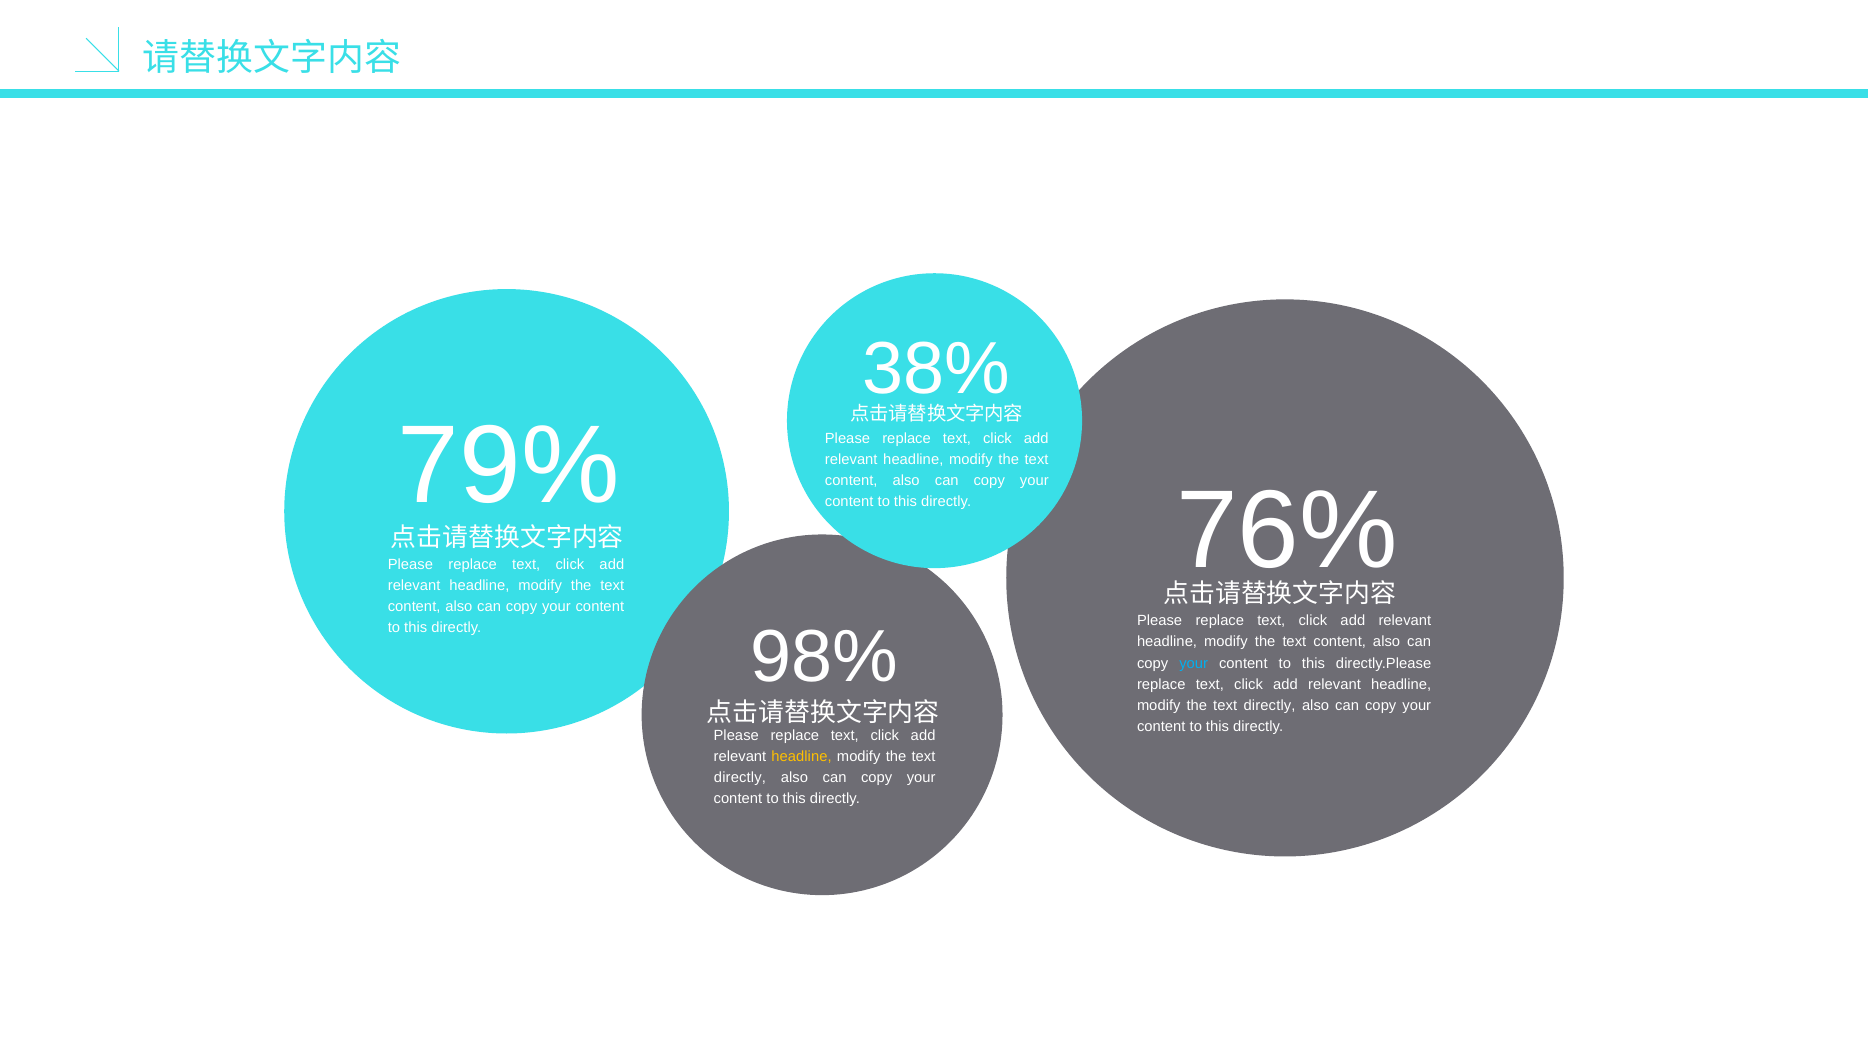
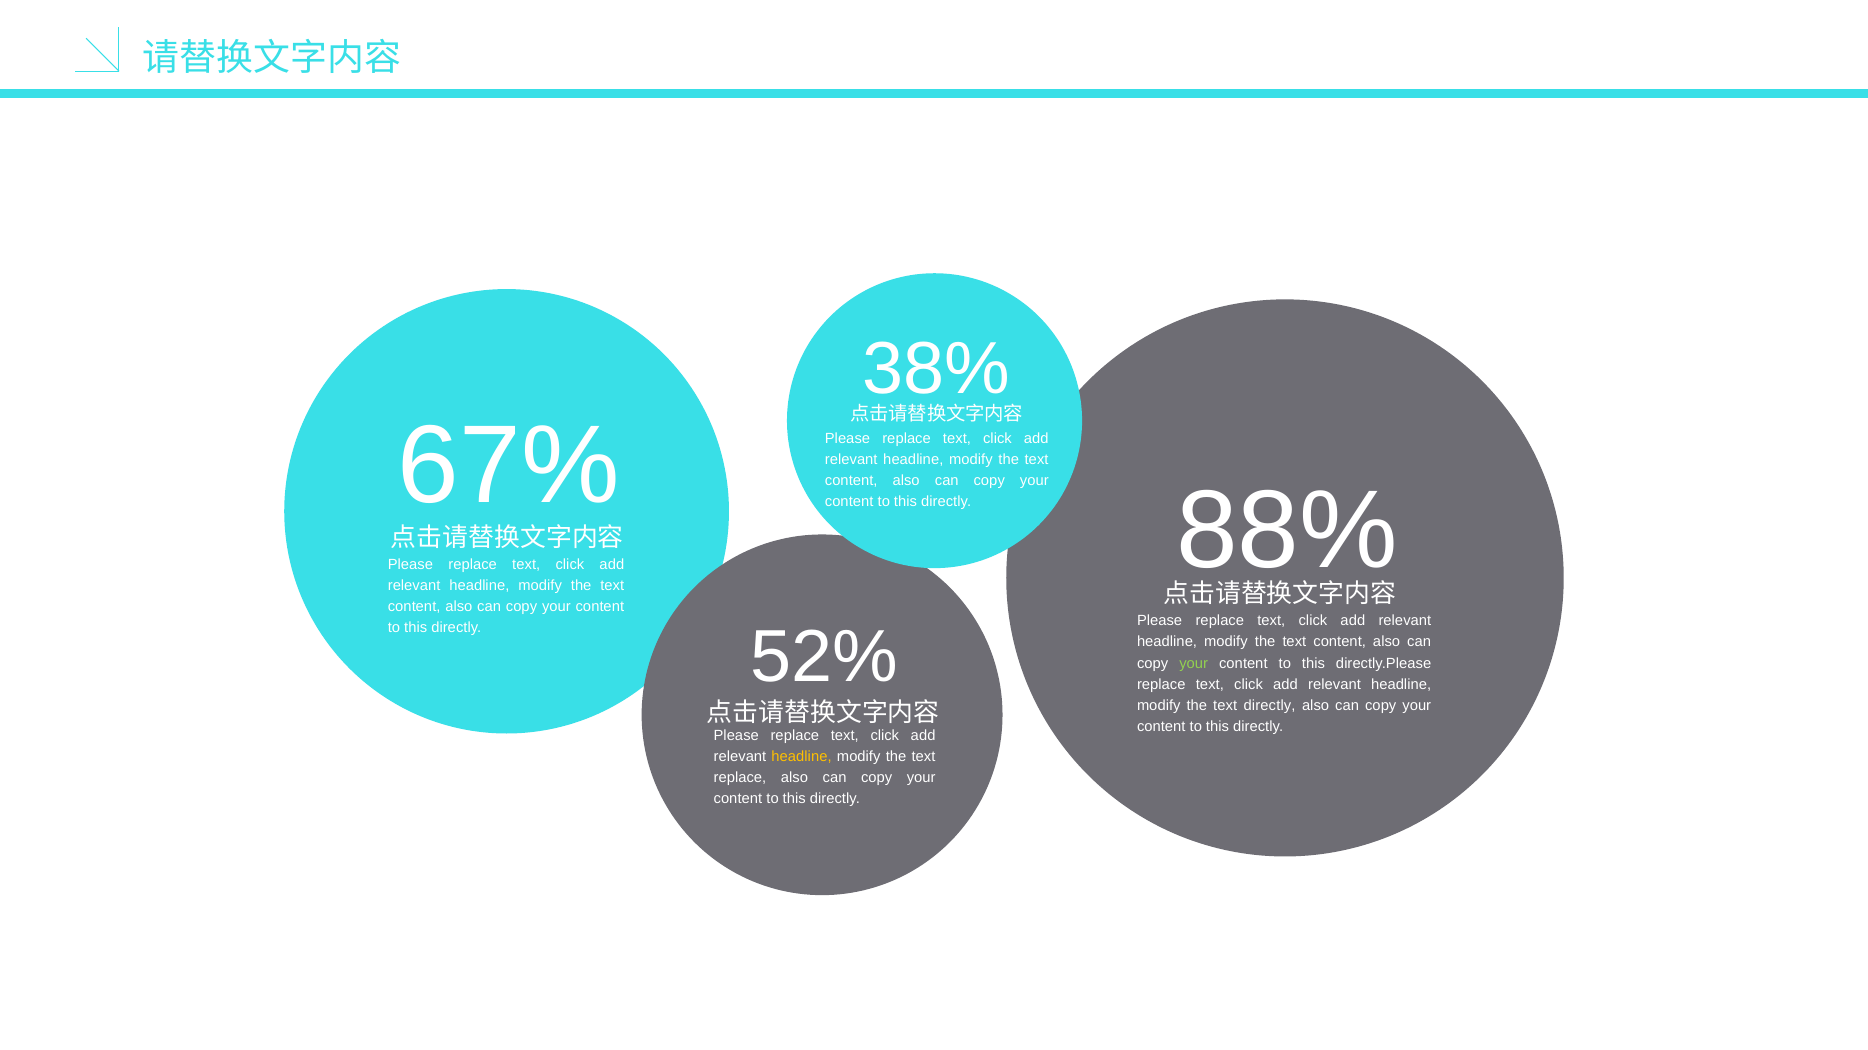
79%: 79% -> 67%
76%: 76% -> 88%
98%: 98% -> 52%
your at (1194, 664) colour: light blue -> light green
directly at (740, 778): directly -> replace
